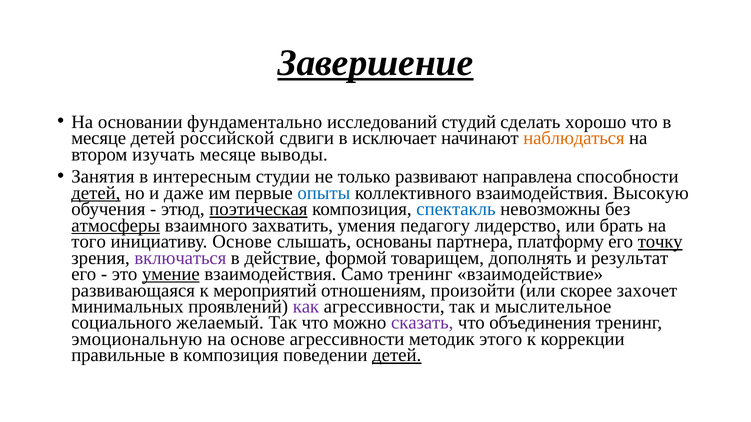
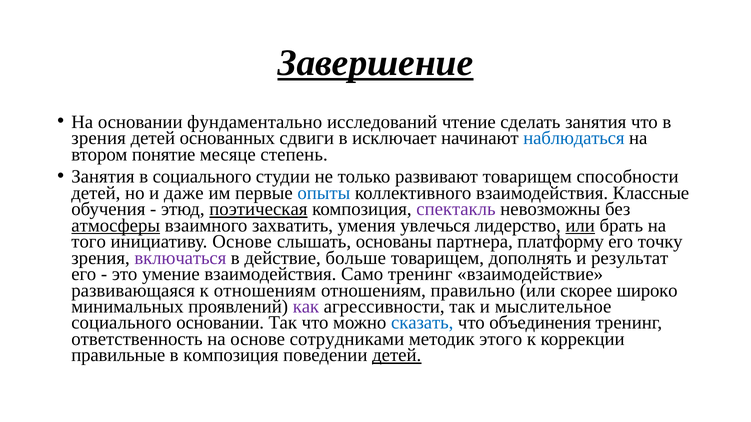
студий: студий -> чтение
сделать хорошо: хорошо -> занятия
месяце at (99, 138): месяце -> зрения
российской: российской -> основанных
наблюдаться colour: orange -> blue
изучать: изучать -> понятие
выводы: выводы -> степень
в интересным: интересным -> социального
развивают направлена: направлена -> товарищем
детей at (96, 193) underline: present -> none
Высокую: Высокую -> Классные
спектакль colour: blue -> purple
педагогу: педагогу -> увлечься
или at (580, 226) underline: none -> present
точку underline: present -> none
формой: формой -> больше
умение underline: present -> none
к мероприятий: мероприятий -> отношениям
произойти: произойти -> правильно
захочет: захочет -> широко
социального желаемый: желаемый -> основании
сказать colour: purple -> blue
эмоциональную: эмоциональную -> ответственность
основе агрессивности: агрессивности -> сотрудниками
